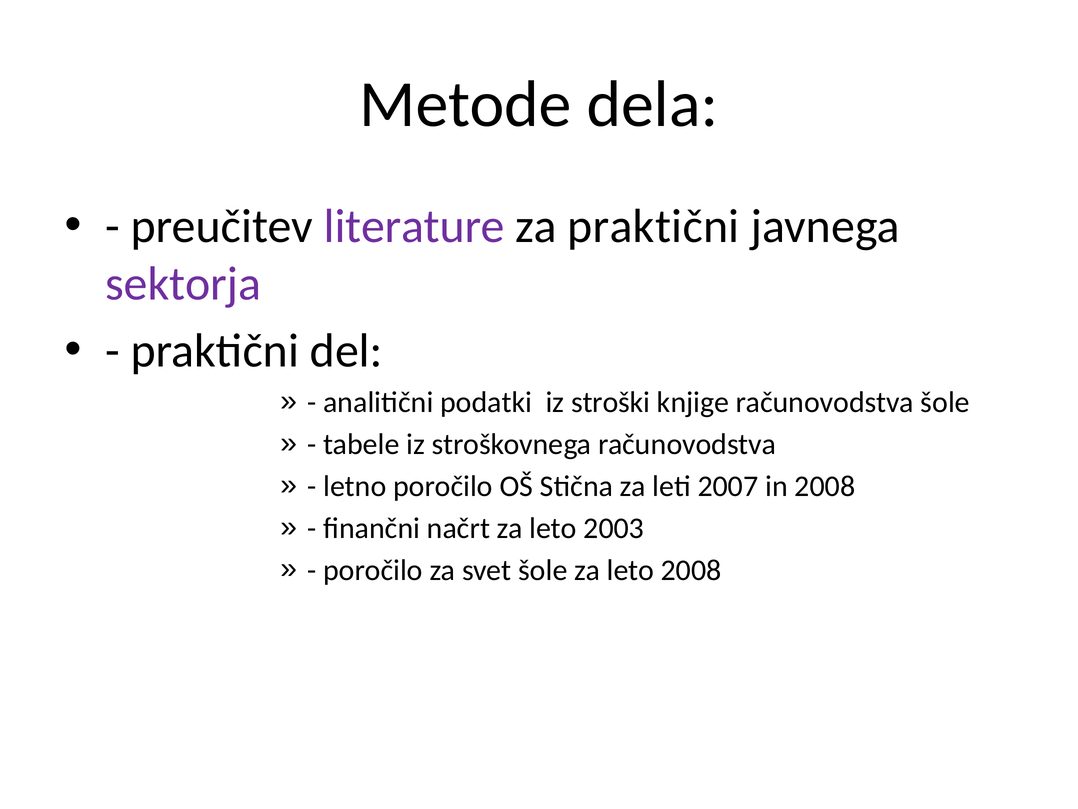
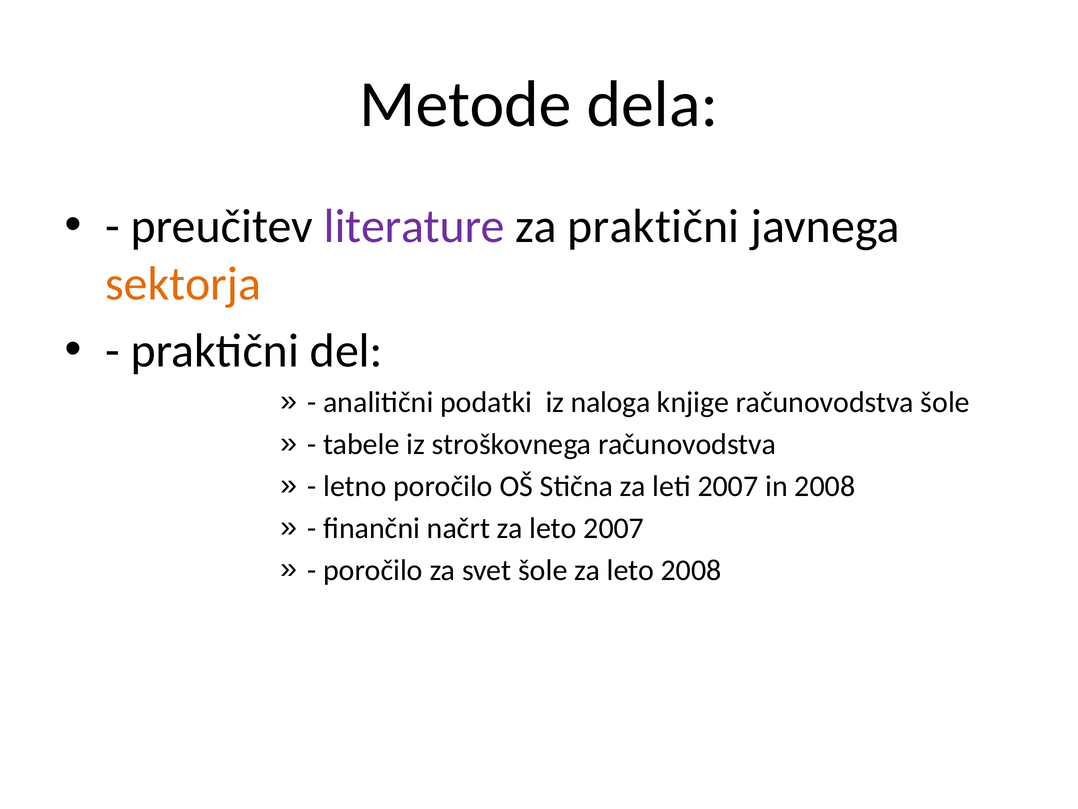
sektorja colour: purple -> orange
stroški: stroški -> naloga
leto 2003: 2003 -> 2007
